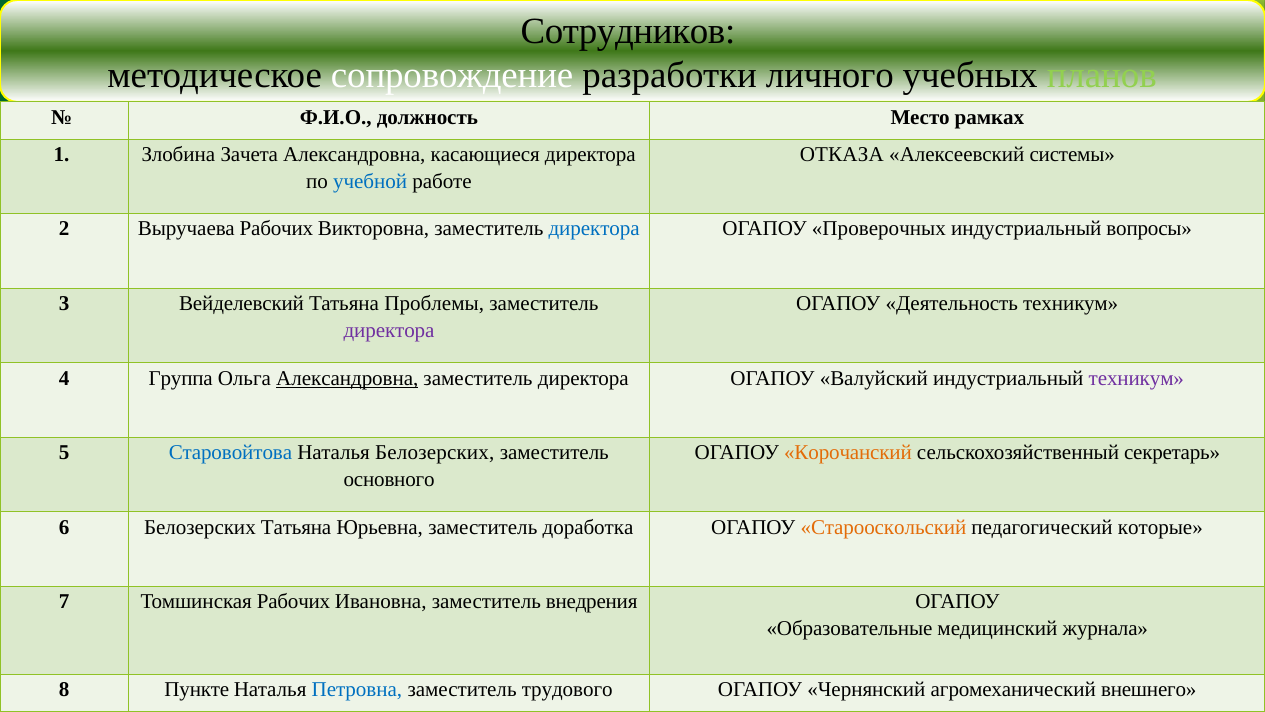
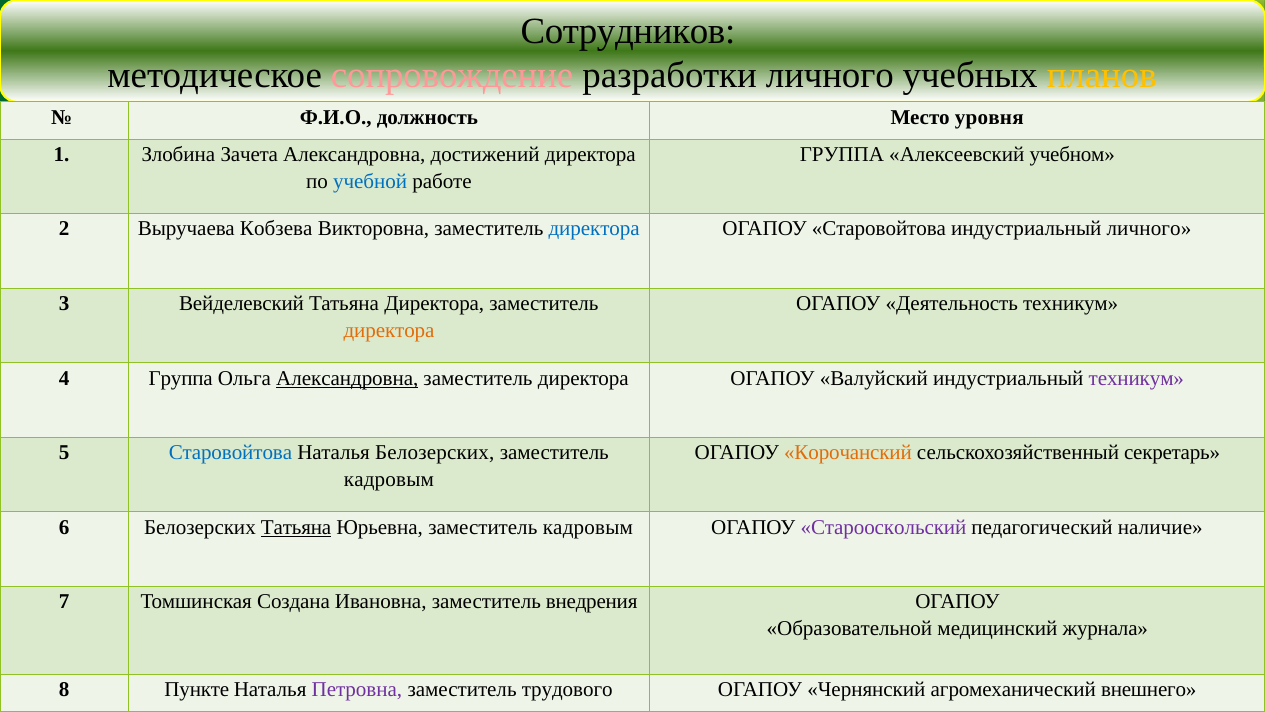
сопровождение colour: white -> pink
планов colour: light green -> yellow
рамках: рамках -> уровня
касающиеся: касающиеся -> достижений
ОТКАЗА at (842, 154): ОТКАЗА -> ГРУППА
системы: системы -> учебном
Выручаева Рабочих: Рабочих -> Кобзева
ОГАПОУ Проверочных: Проверочных -> Старовойтова
индустриальный вопросы: вопросы -> личного
Татьяна Проблемы: Проблемы -> Директора
директора at (389, 330) colour: purple -> orange
основного at (389, 479): основного -> кадровым
Татьяна at (296, 527) underline: none -> present
Юрьевна заместитель доработка: доработка -> кадровым
Старооскольский colour: orange -> purple
которые: которые -> наличие
Томшинская Рабочих: Рабочих -> Создана
Образовательные: Образовательные -> Образовательной
Петровна colour: blue -> purple
